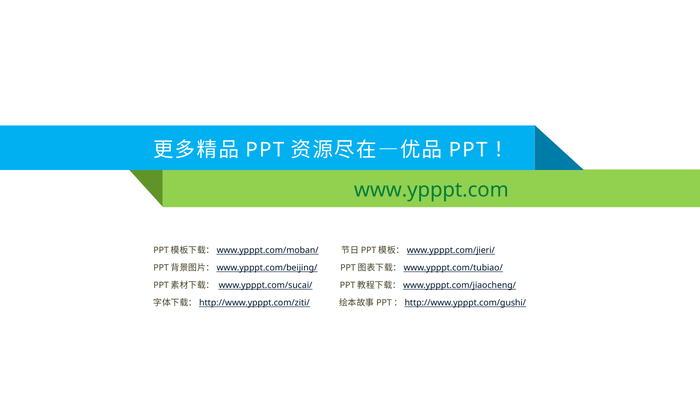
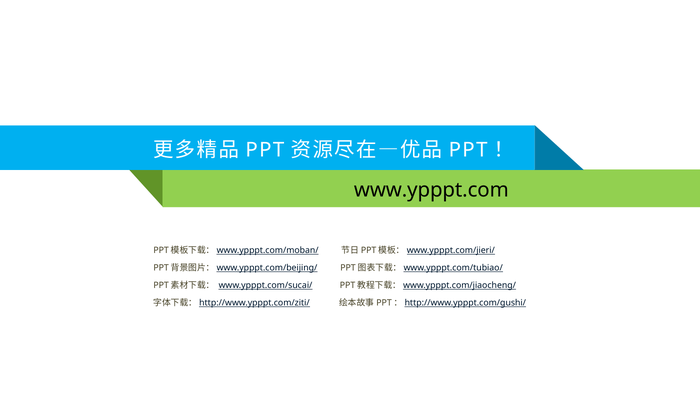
www.ypppt.com colour: green -> black
